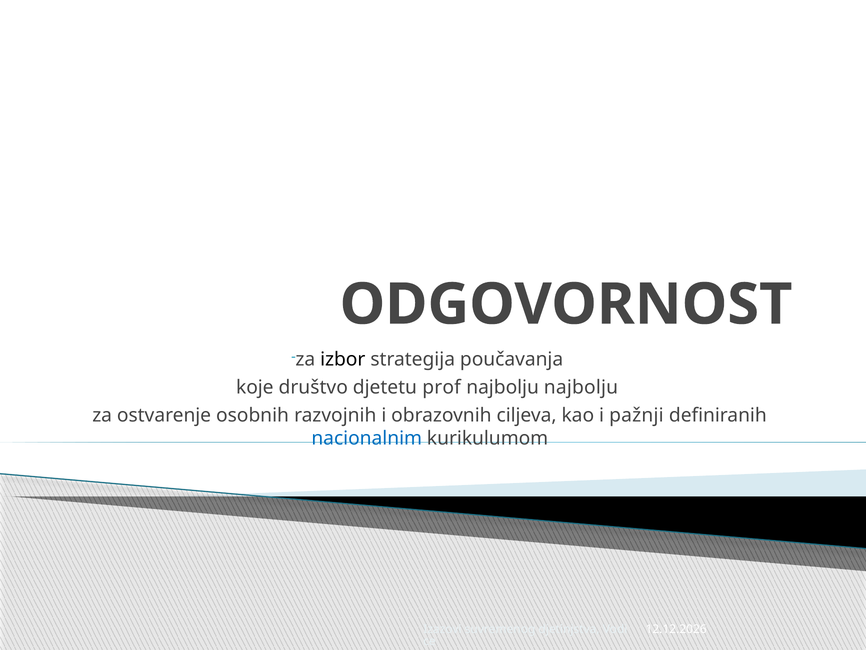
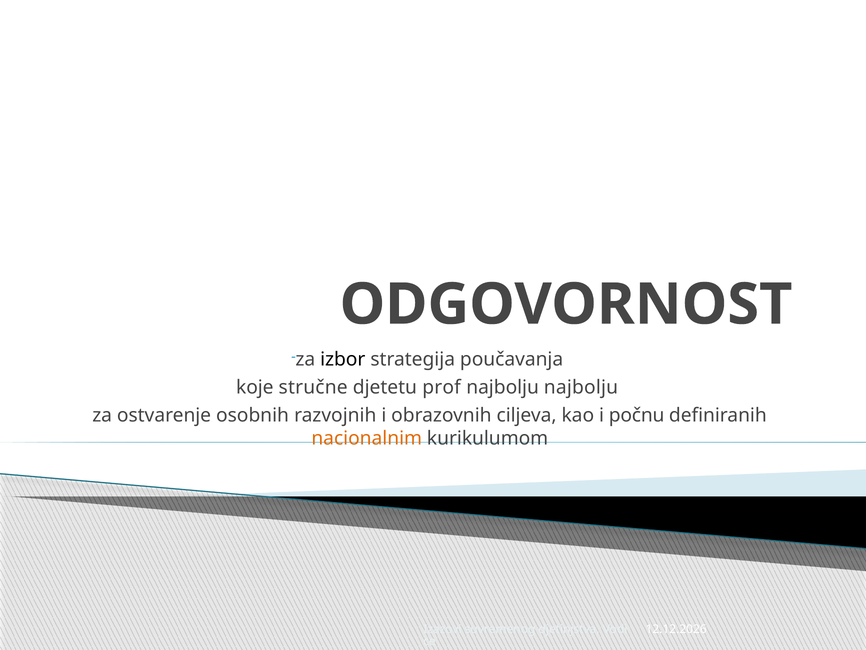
društvo: društvo -> stručne
pažnji: pažnji -> počnu
nacionalnim colour: blue -> orange
